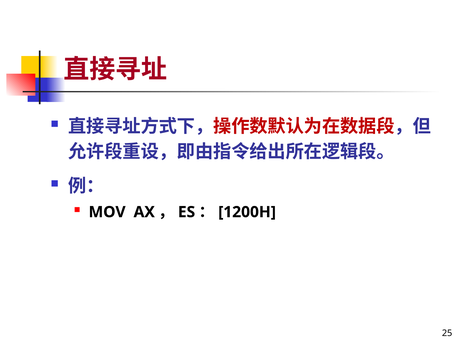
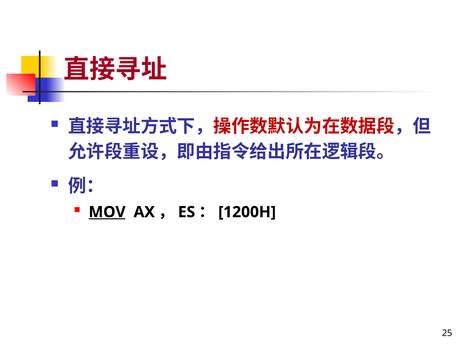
MOV underline: none -> present
